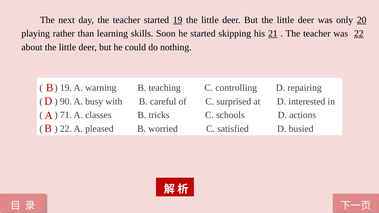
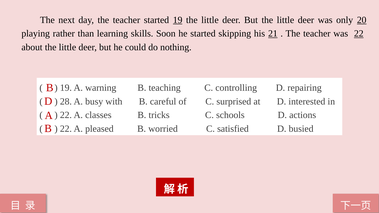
90: 90 -> 28
71 at (66, 115): 71 -> 22
